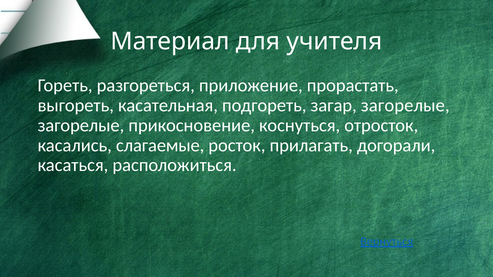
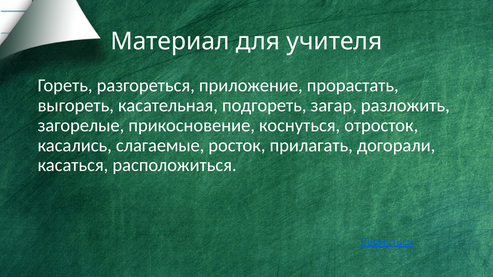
загар загорелые: загорелые -> разложить
